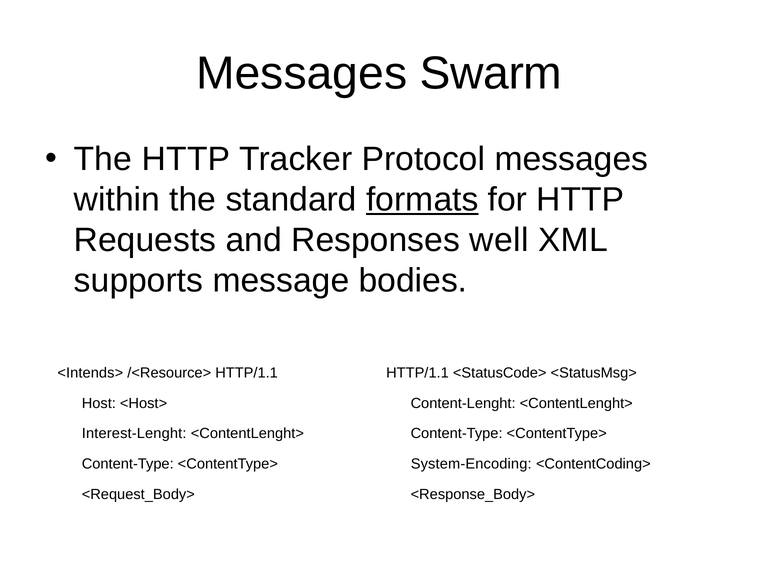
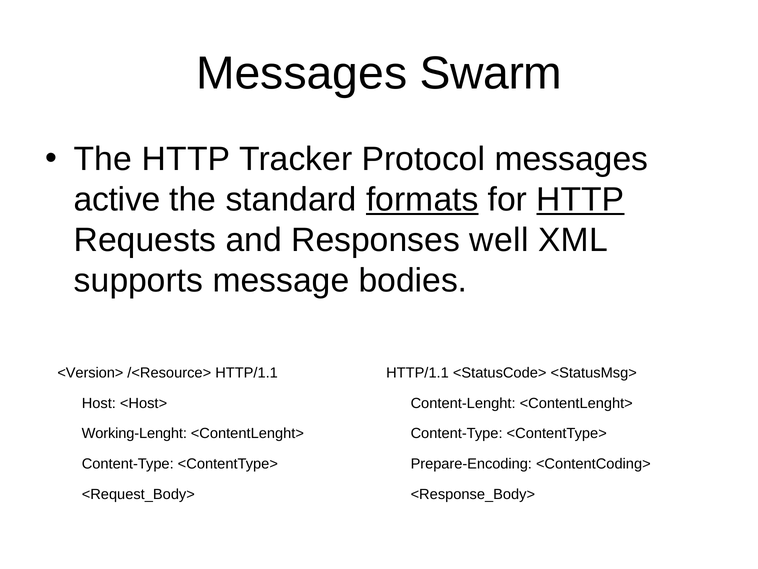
within: within -> active
HTTP at (580, 199) underline: none -> present
<Intends>: <Intends> -> <Version>
Interest-Lenght: Interest-Lenght -> Working-Lenght
System-Encoding: System-Encoding -> Prepare-Encoding
